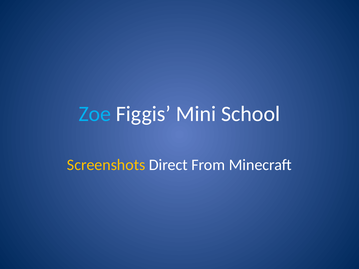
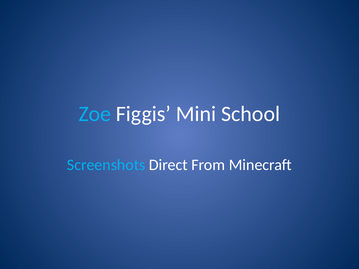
Screenshots colour: yellow -> light blue
